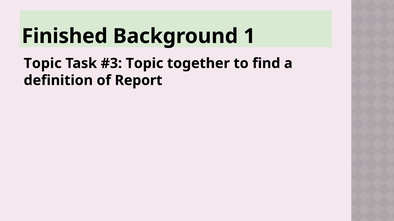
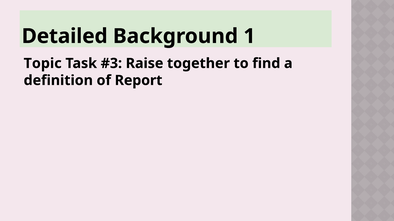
Finished: Finished -> Detailed
Topic at (145, 64): Topic -> Raise
